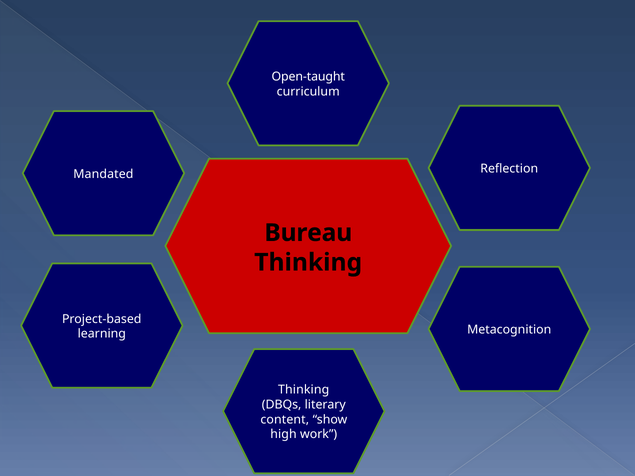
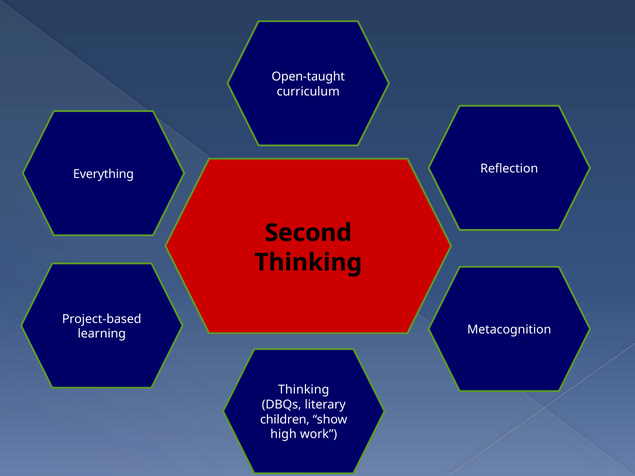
Mandated: Mandated -> Everything
Bureau: Bureau -> Second
content: content -> children
